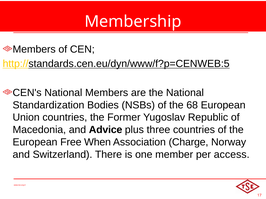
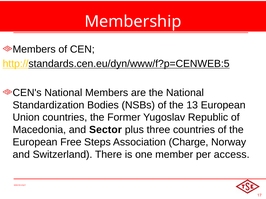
68: 68 -> 13
Advice: Advice -> Sector
When: When -> Steps
